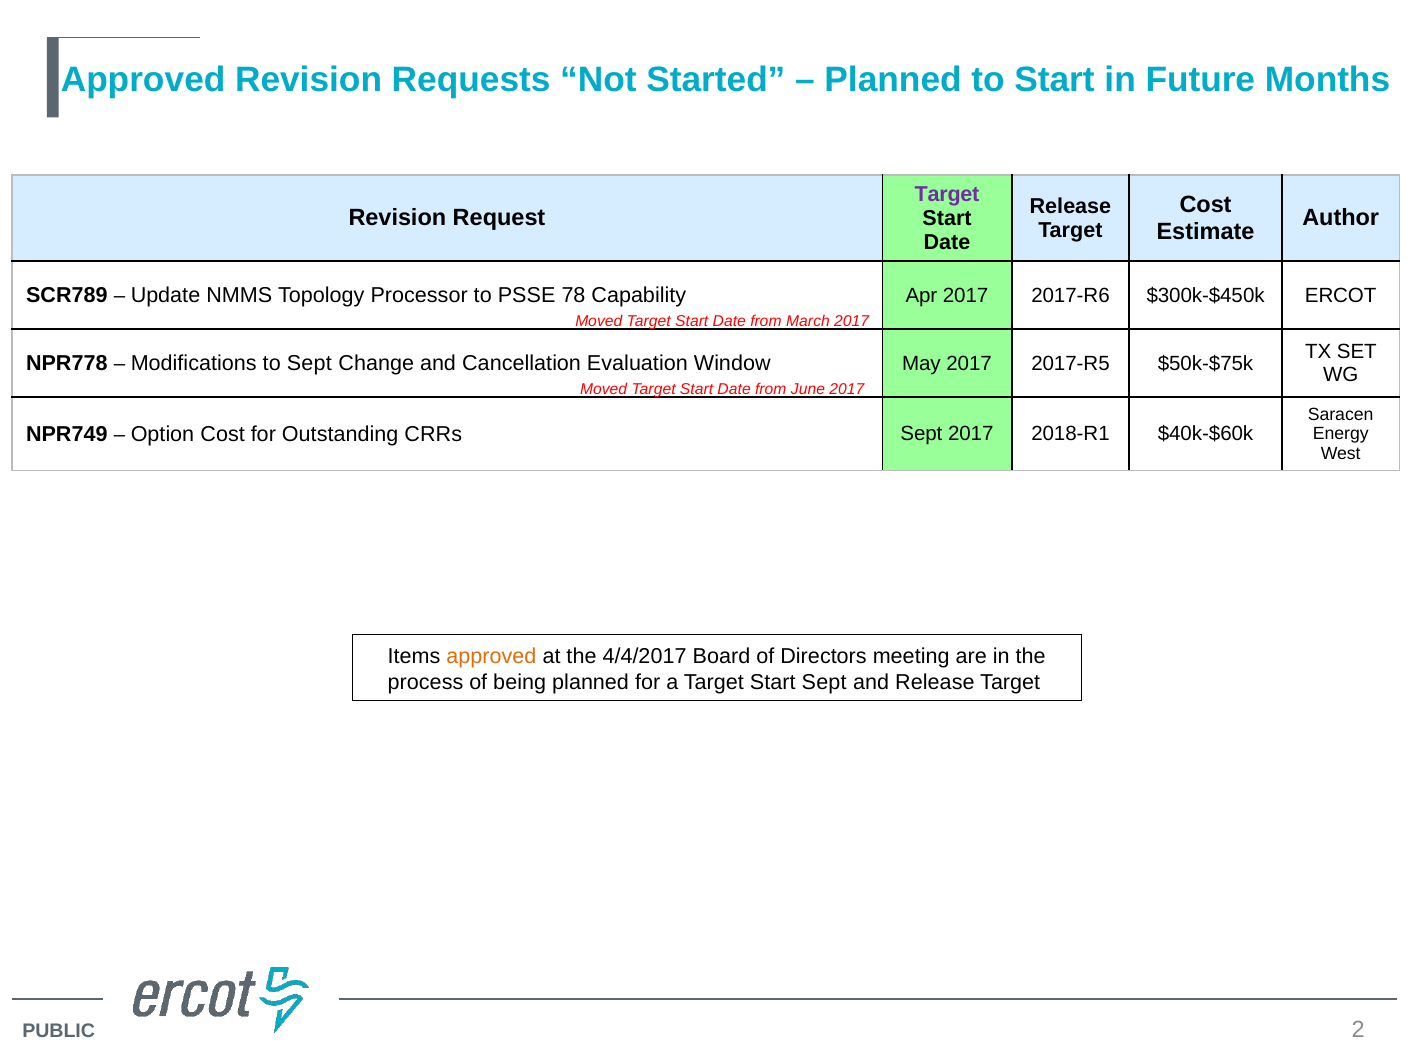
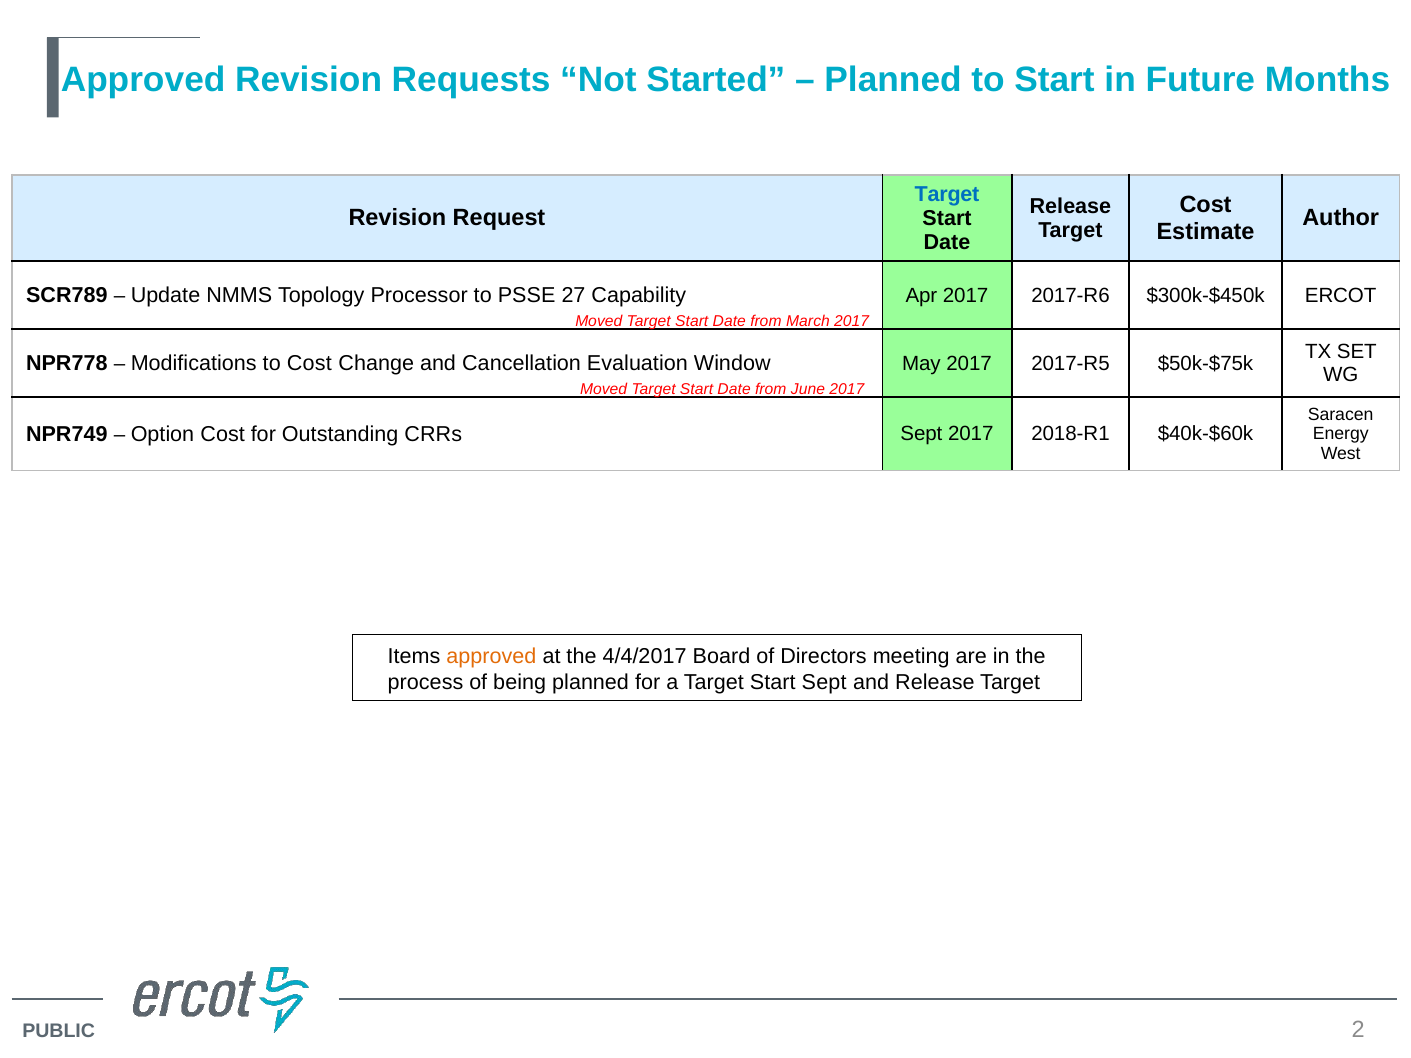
Target at (947, 194) colour: purple -> blue
78: 78 -> 27
to Sept: Sept -> Cost
